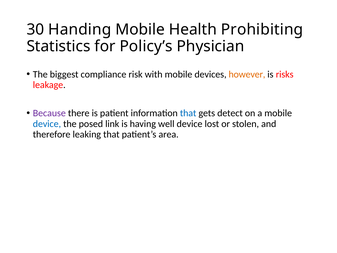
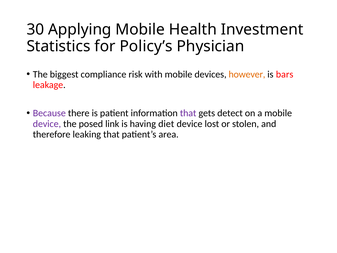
Handing: Handing -> Applying
Prohibiting: Prohibiting -> Investment
risks: risks -> bars
that at (188, 113) colour: blue -> purple
device at (47, 124) colour: blue -> purple
well: well -> diet
